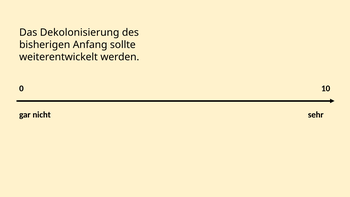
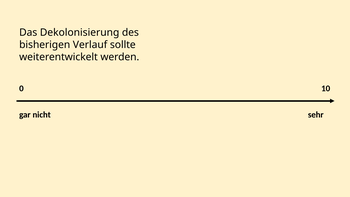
Anfang: Anfang -> Verlauf
